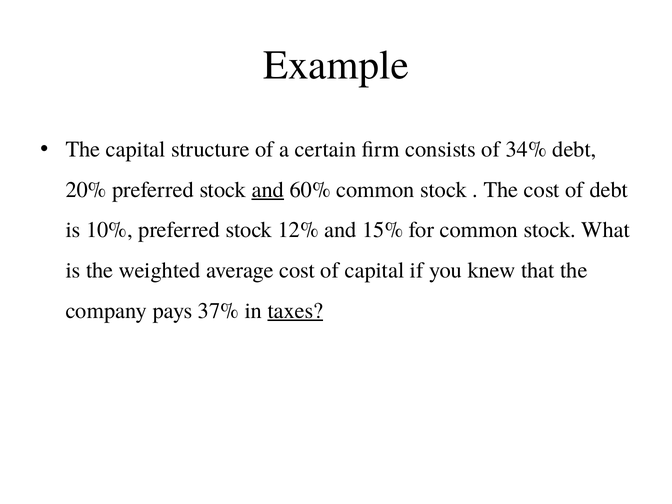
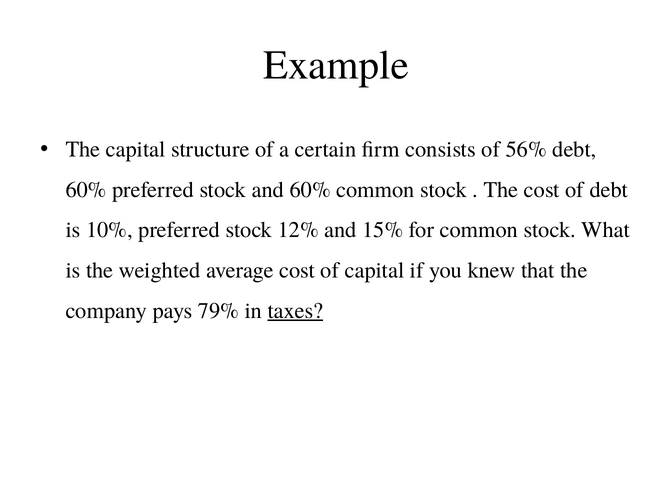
34%: 34% -> 56%
20% at (86, 190): 20% -> 60%
and at (268, 190) underline: present -> none
37%: 37% -> 79%
